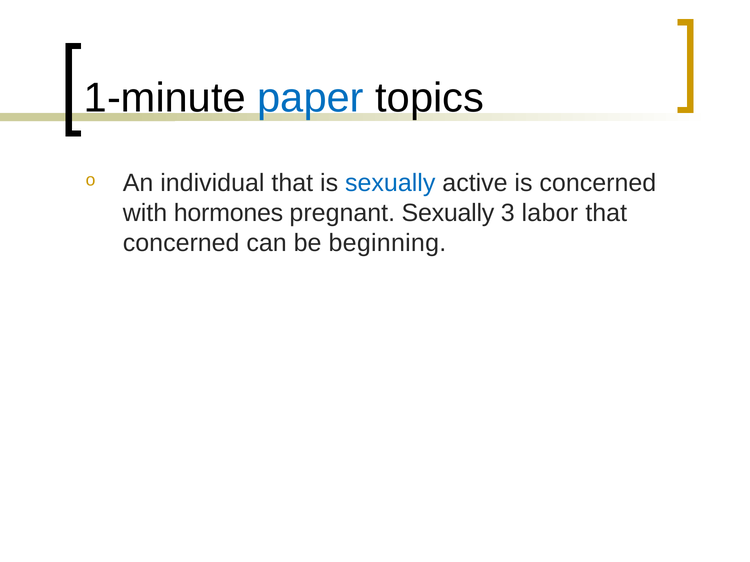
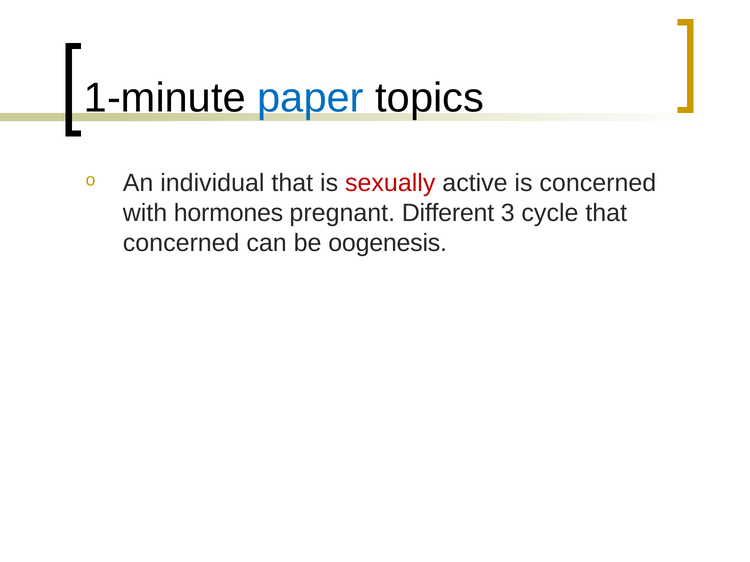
sexually at (390, 183) colour: blue -> red
pregnant Sexually: Sexually -> Different
labor: labor -> cycle
beginning: beginning -> oogenesis
